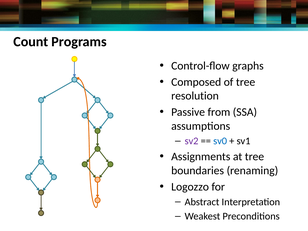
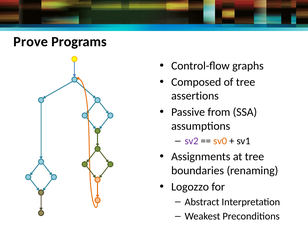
Count: Count -> Prove
resolution: resolution -> assertions
sv0 colour: blue -> orange
